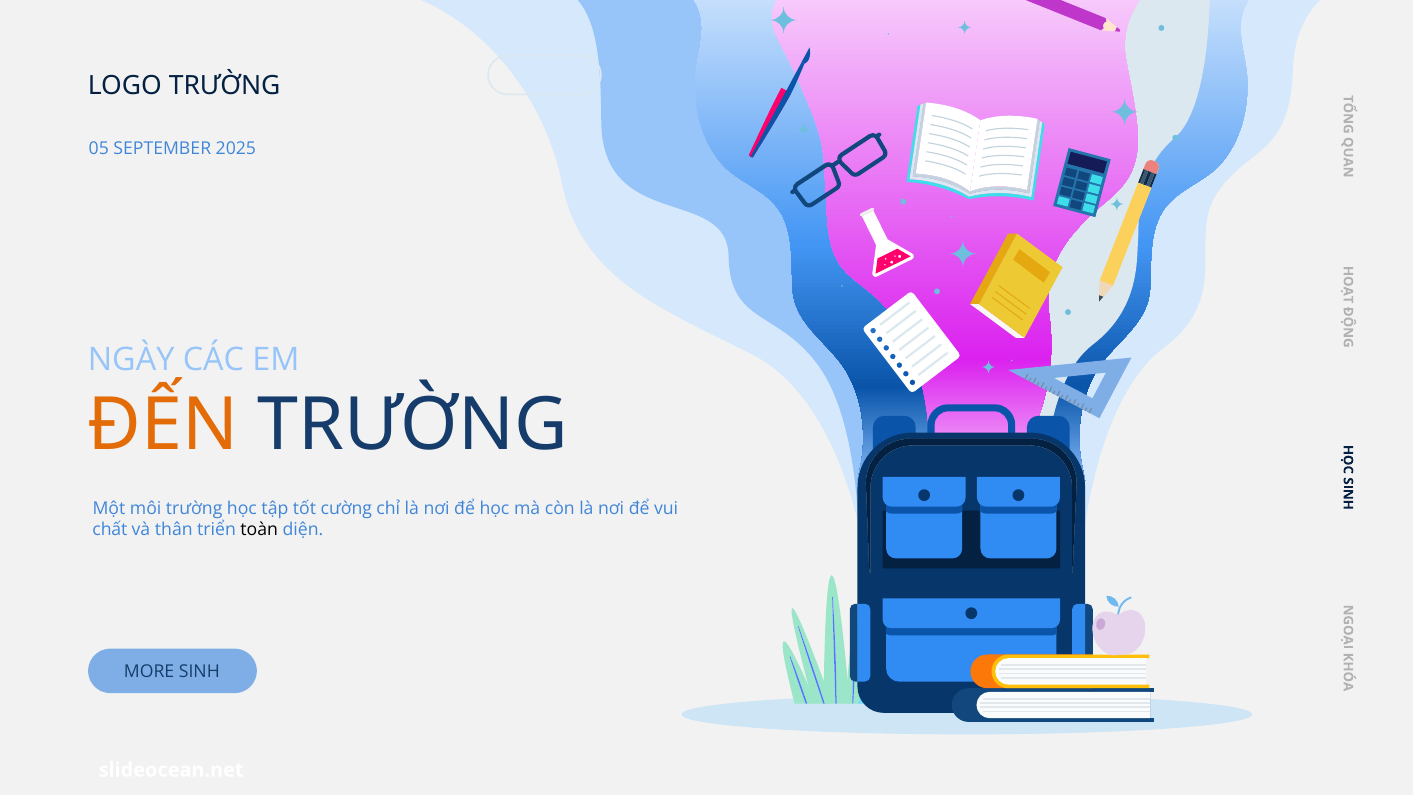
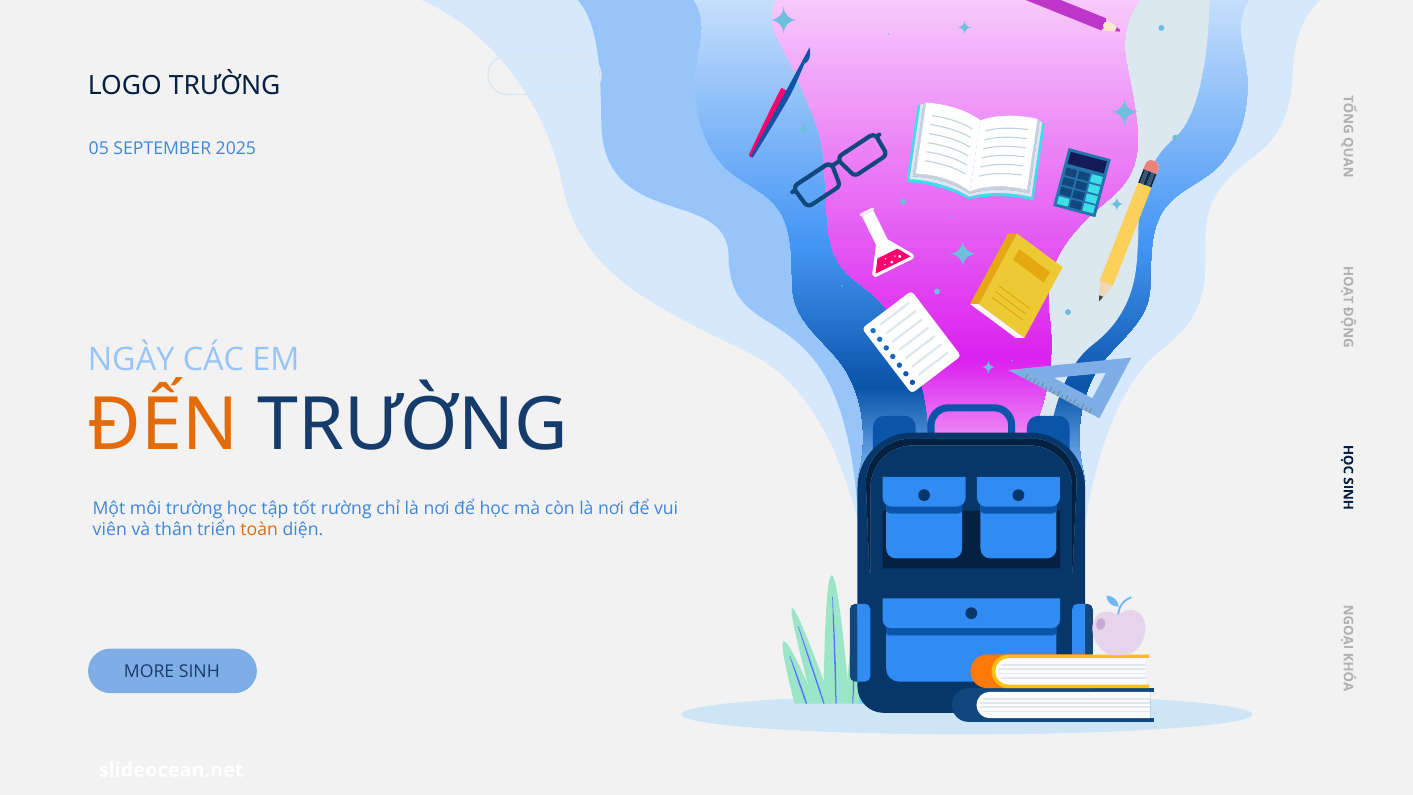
cường: cường -> rường
chất: chất -> viên
toàn colour: black -> orange
